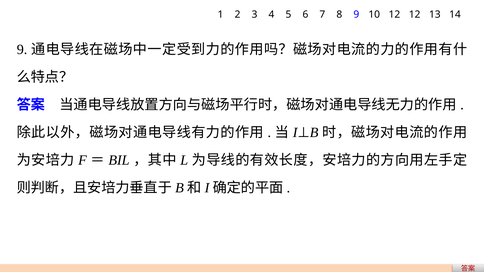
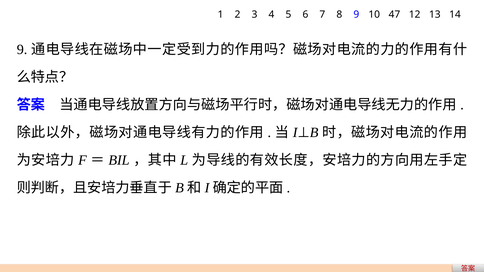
10 12: 12 -> 47
